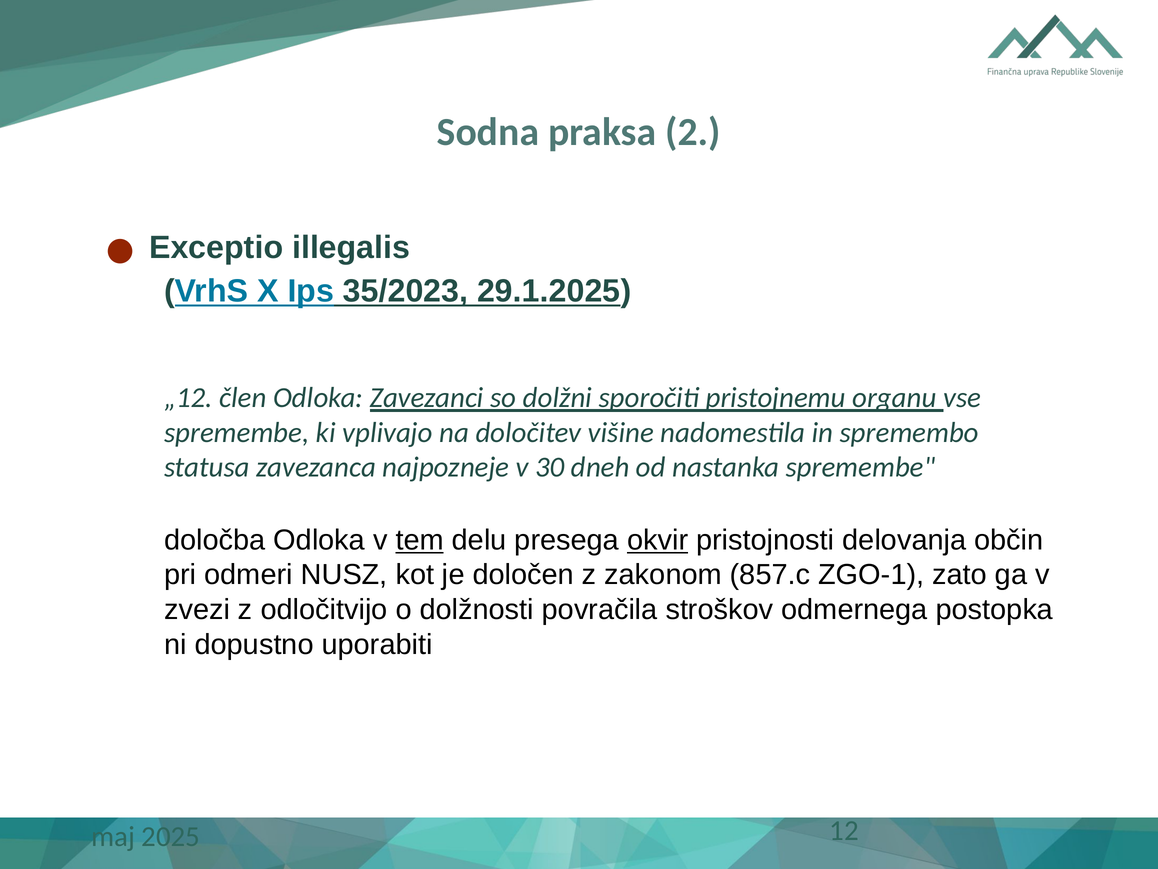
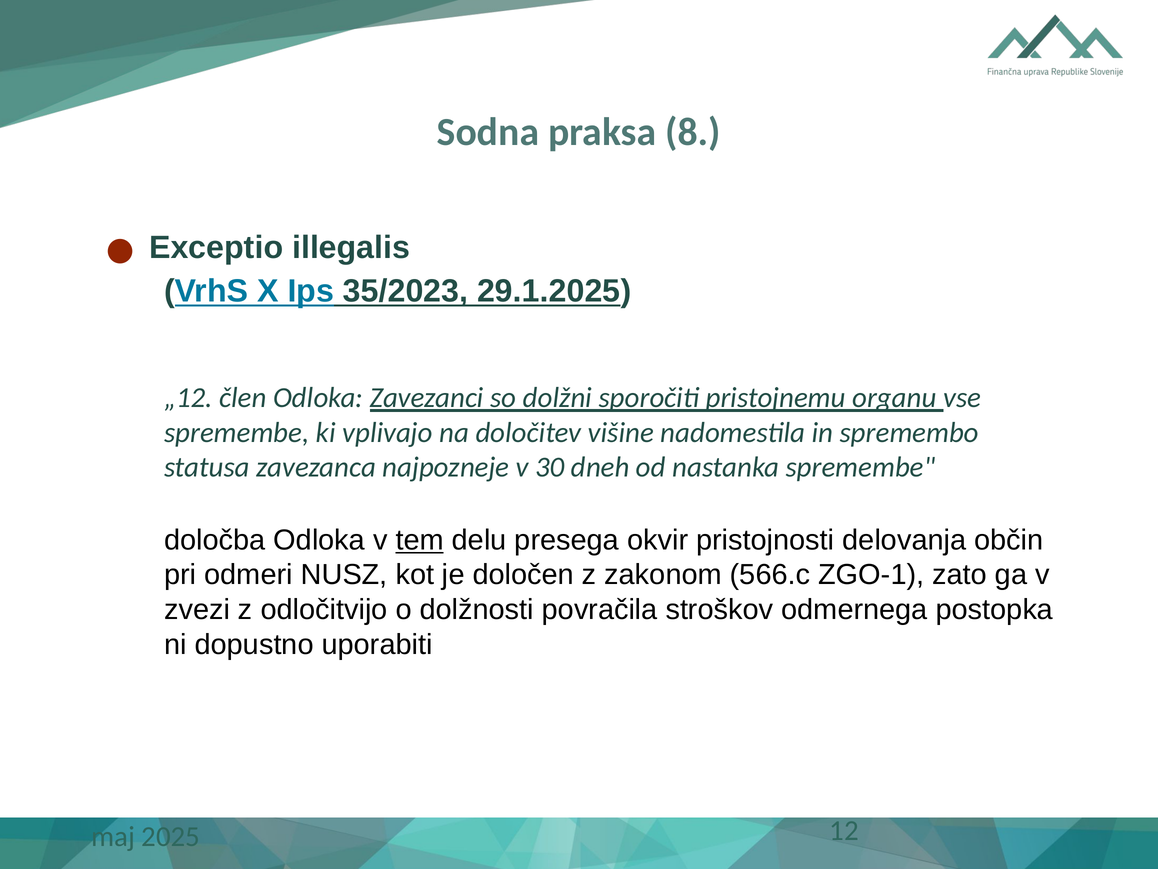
2: 2 -> 8
okvir underline: present -> none
857.c: 857.c -> 566.c
